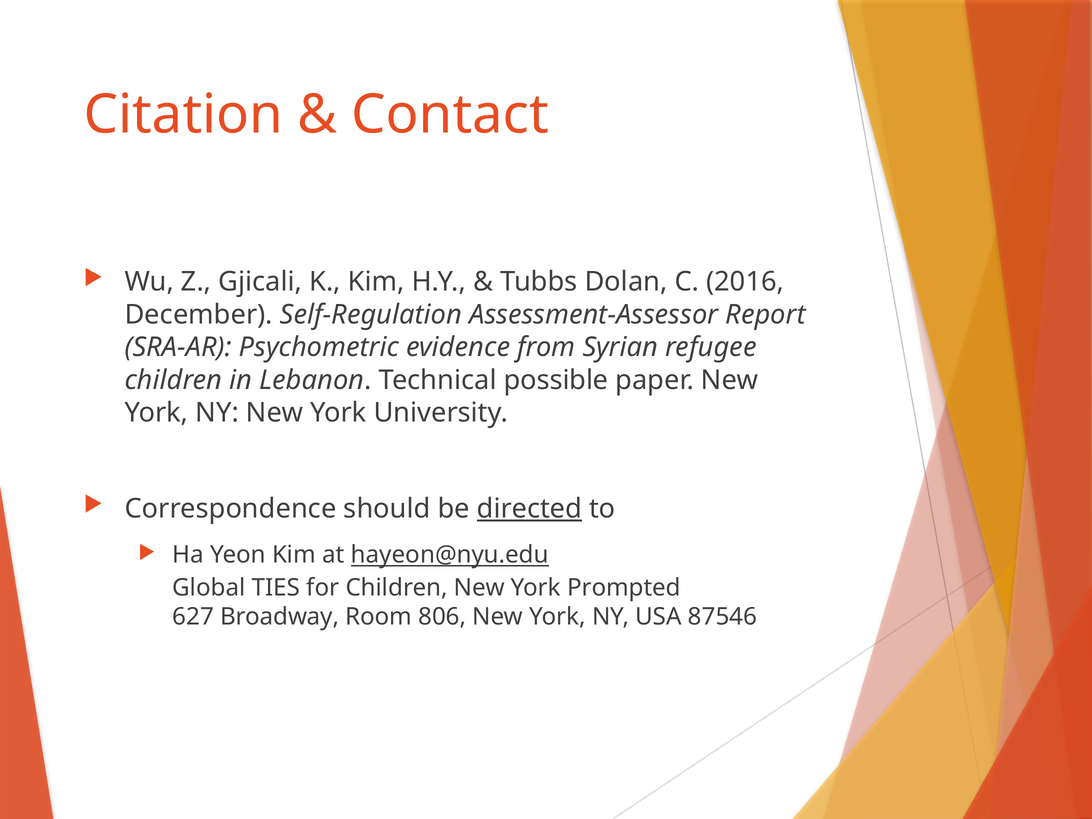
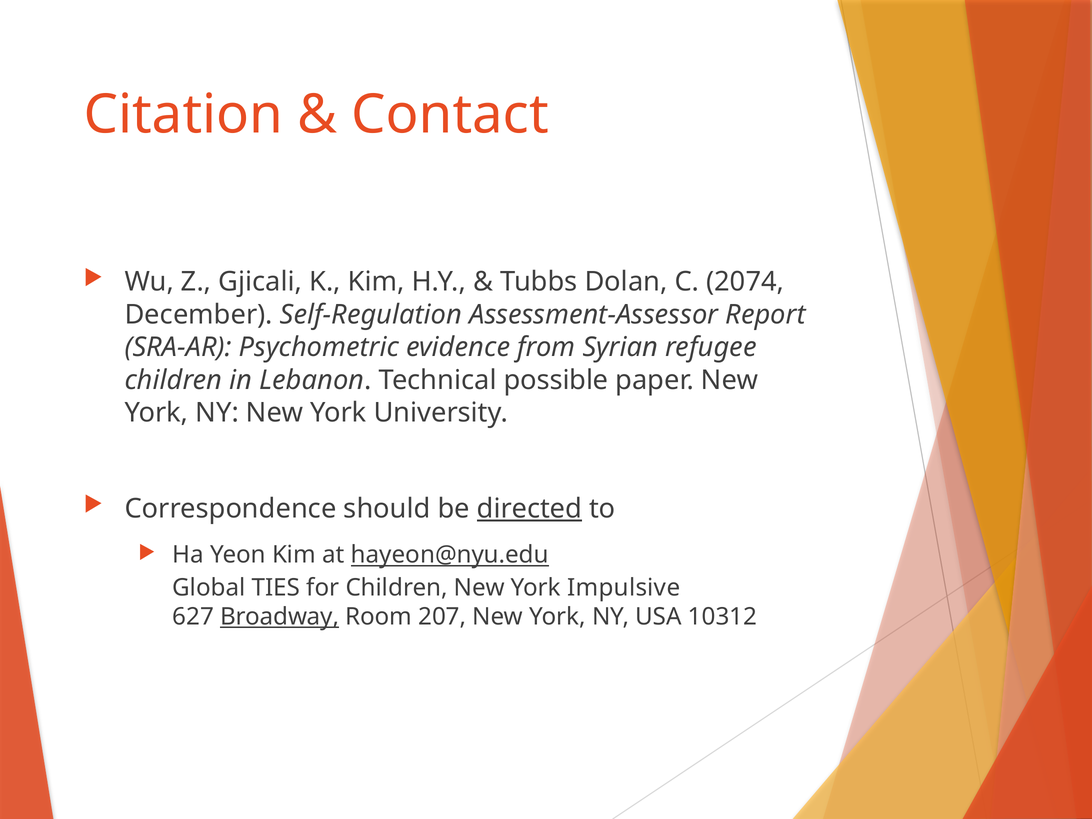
2016: 2016 -> 2074
Prompted: Prompted -> Impulsive
Broadway underline: none -> present
806: 806 -> 207
87546: 87546 -> 10312
